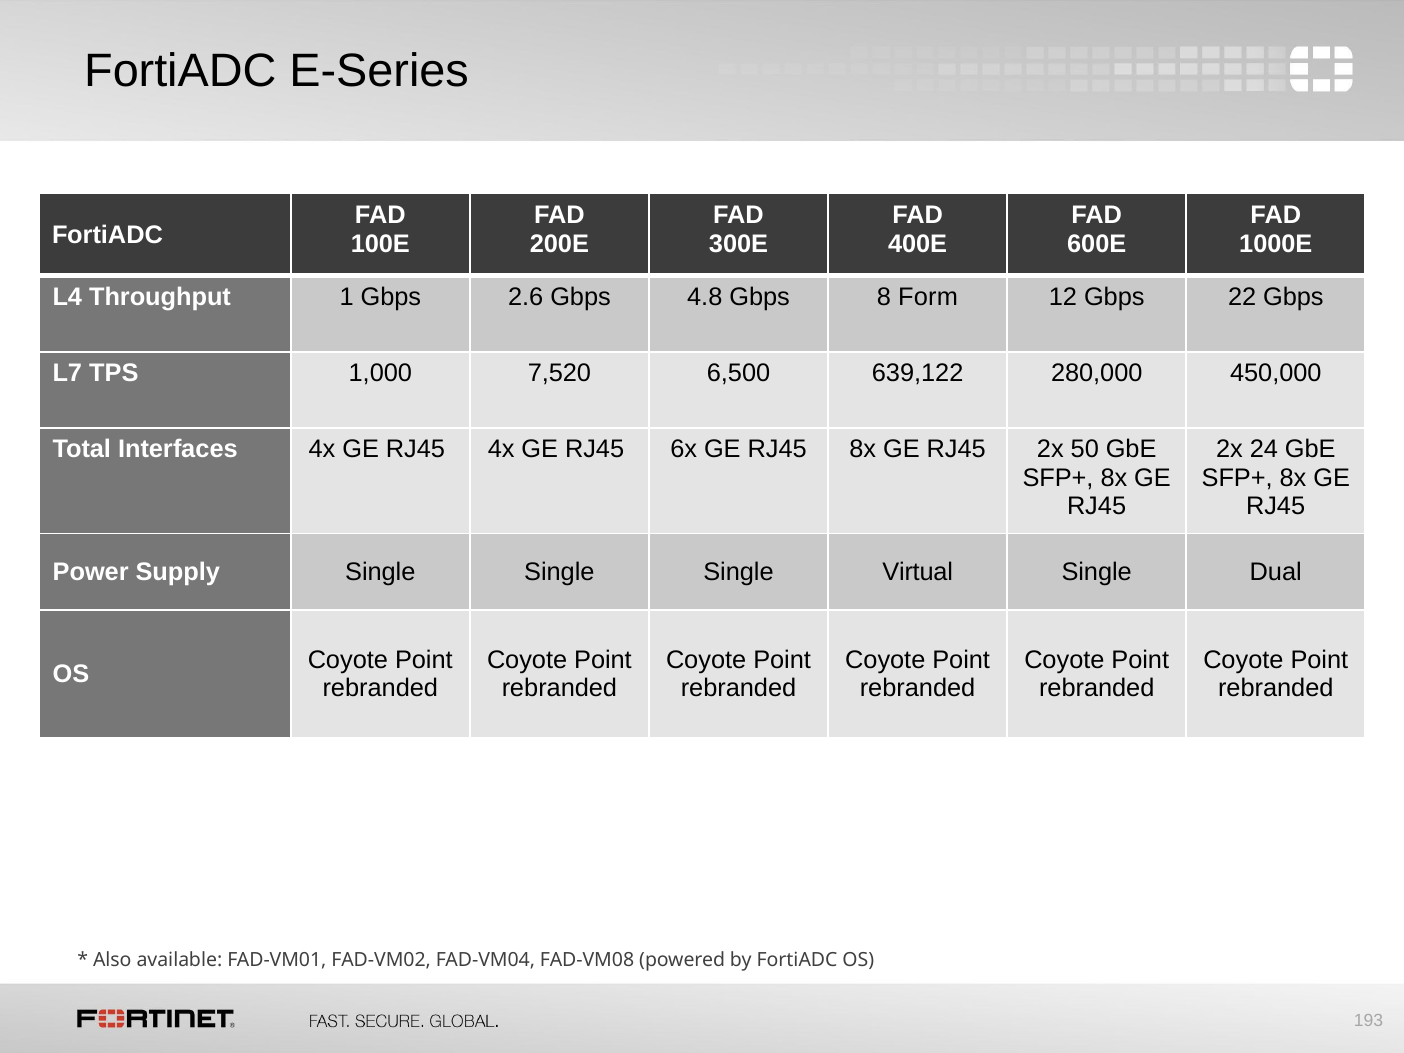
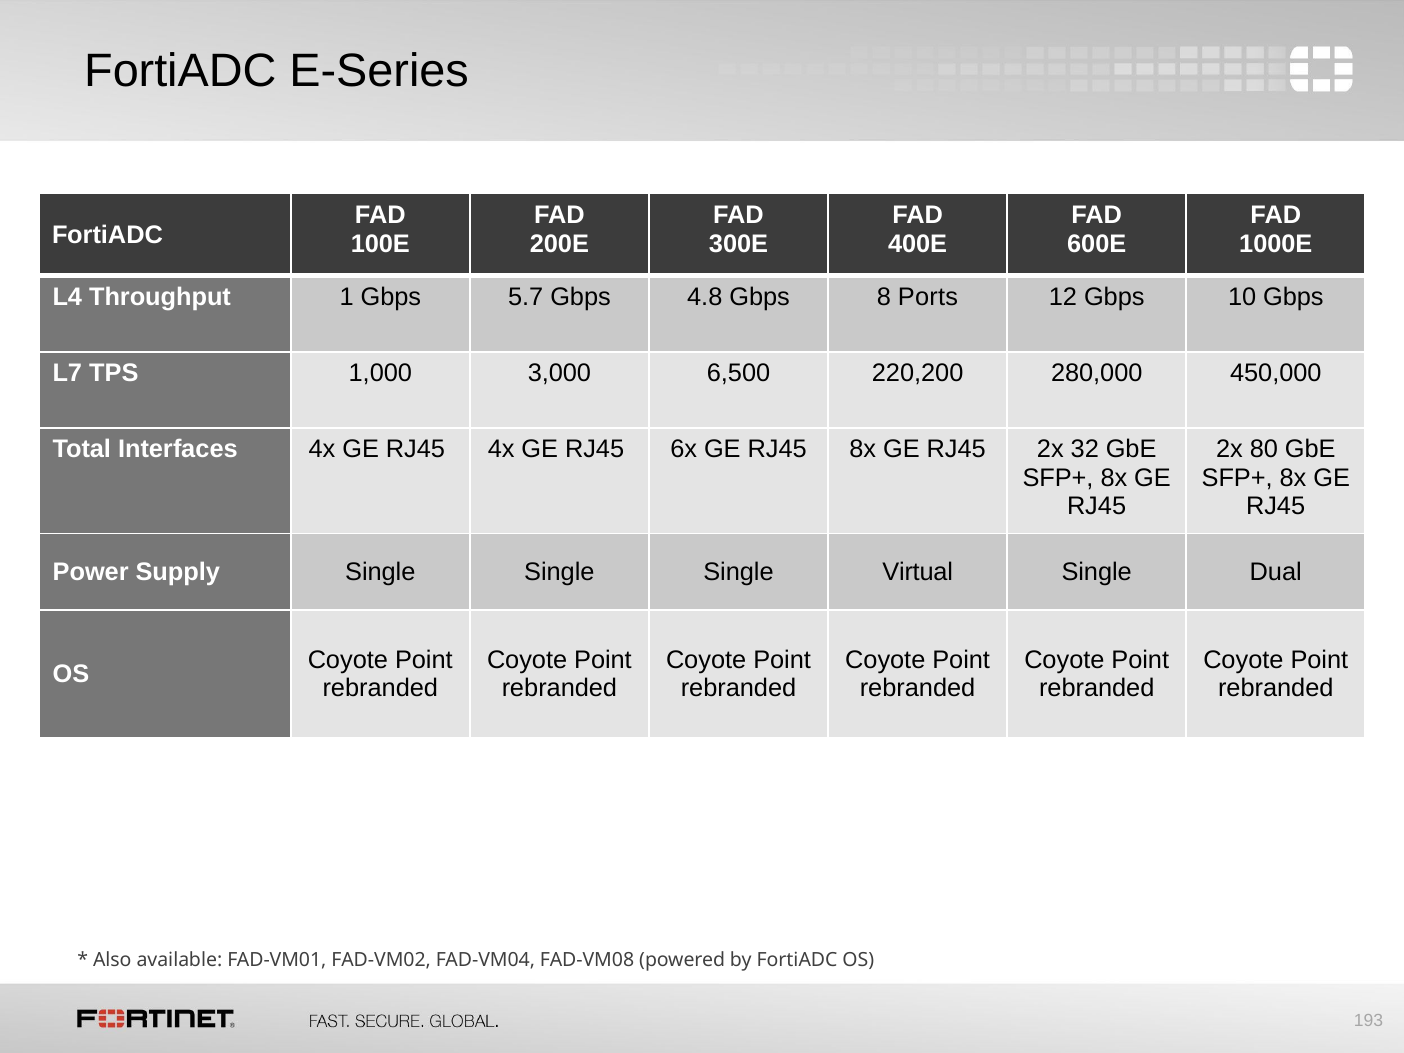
2.6: 2.6 -> 5.7
Form: Form -> Ports
22: 22 -> 10
7,520: 7,520 -> 3,000
639,122: 639,122 -> 220,200
50: 50 -> 32
24: 24 -> 80
